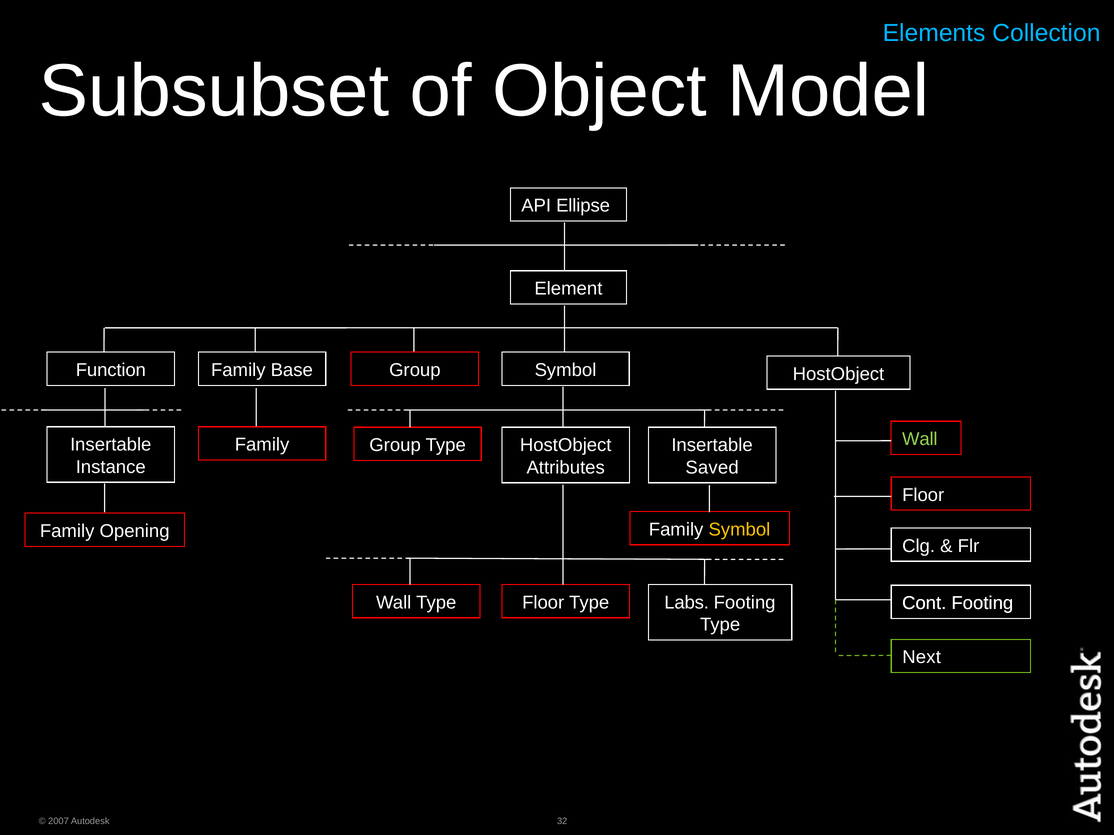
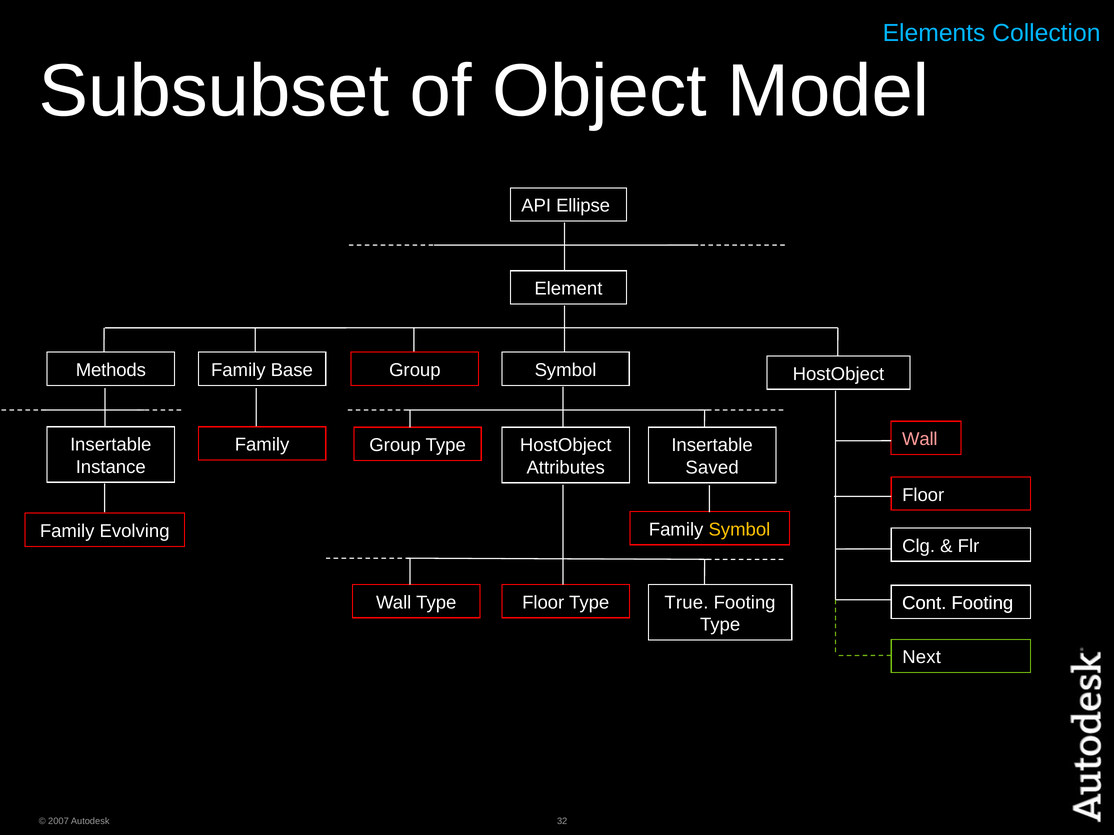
Function: Function -> Methods
Wall at (920, 439) colour: light green -> pink
Opening: Opening -> Evolving
Labs: Labs -> True
